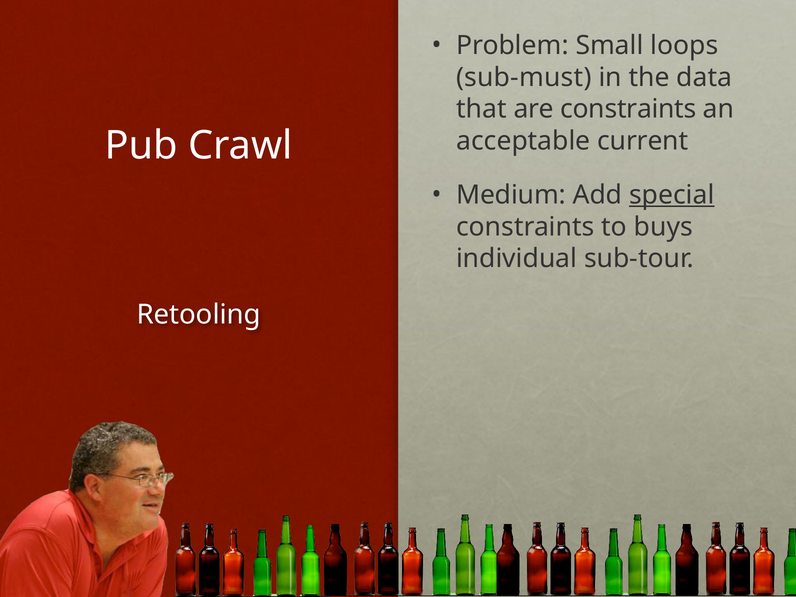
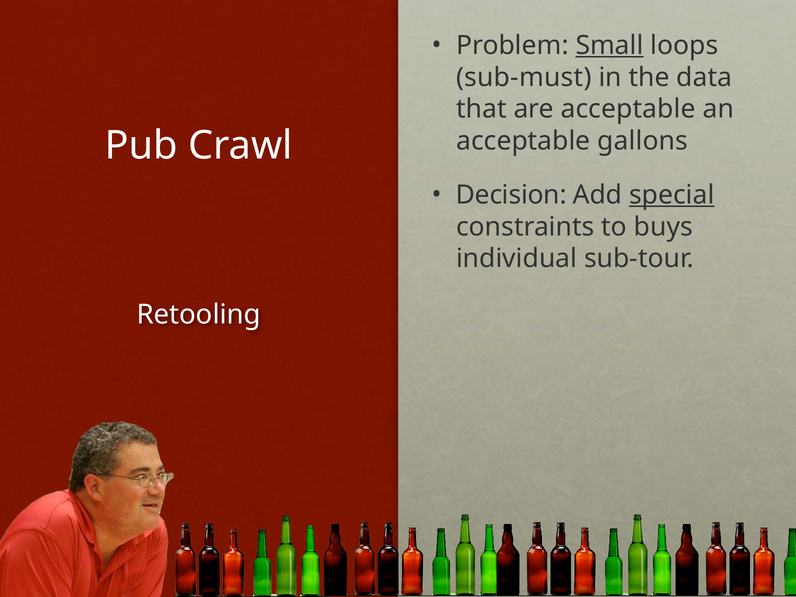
Small underline: none -> present
are constraints: constraints -> acceptable
current: current -> gallons
Medium: Medium -> Decision
